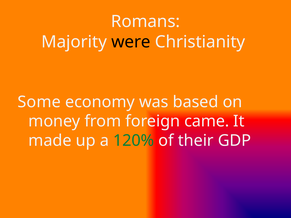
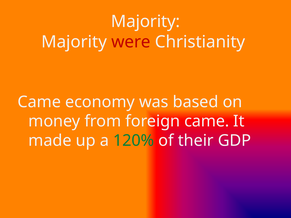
Romans at (146, 22): Romans -> Majority
were colour: black -> red
Some at (39, 102): Some -> Came
